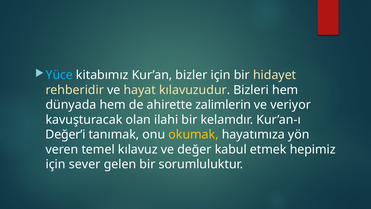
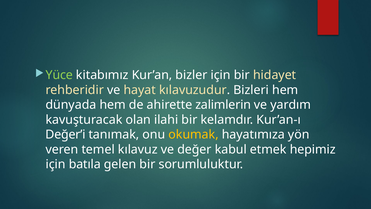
Yüce colour: light blue -> light green
veriyor: veriyor -> yardım
sever: sever -> batıla
